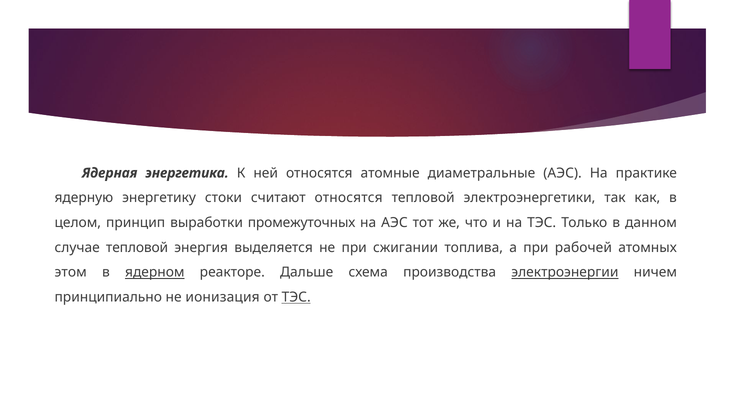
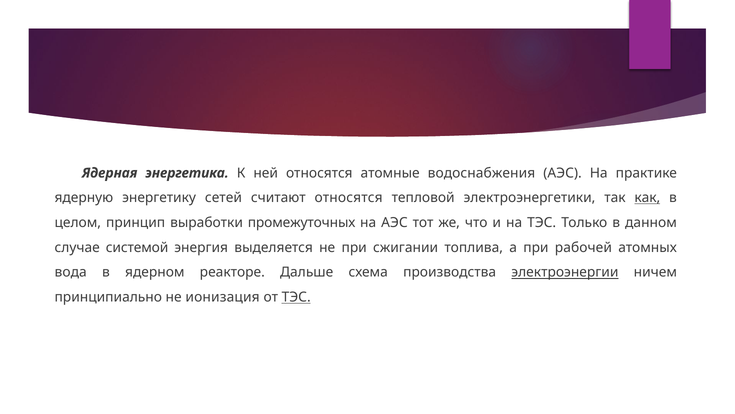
диаметральные: диаметральные -> водоснабжения
стоки: стоки -> сетей
как underline: none -> present
случае тепловой: тепловой -> системой
этом: этом -> вода
ядерном underline: present -> none
